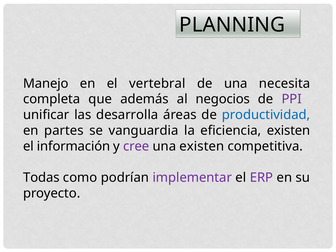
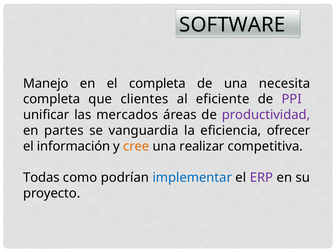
PLANNING: PLANNING -> SOFTWARE
el vertebral: vertebral -> completa
además: además -> clientes
negocios: negocios -> eficiente
desarrolla: desarrolla -> mercados
productividad colour: blue -> purple
eficiencia existen: existen -> ofrecer
cree colour: purple -> orange
una existen: existen -> realizar
implementar colour: purple -> blue
